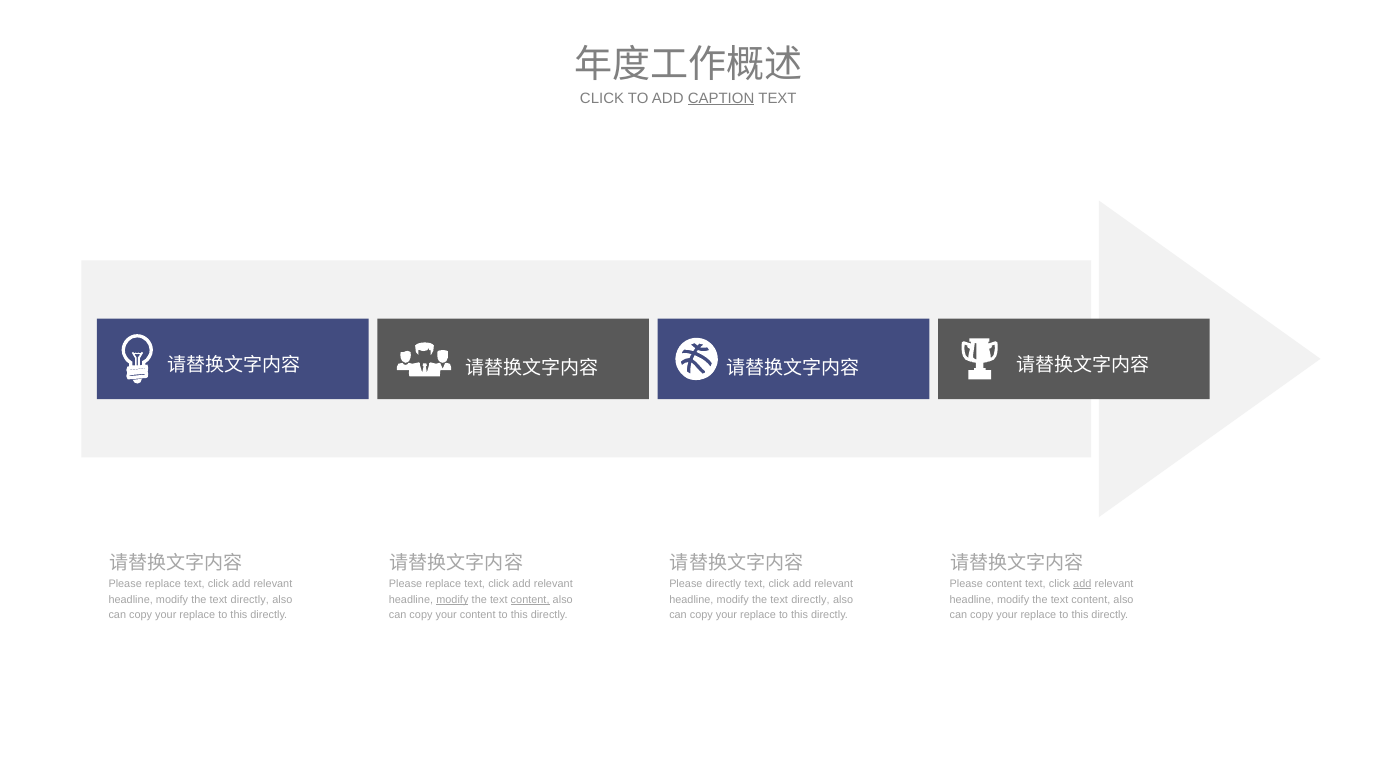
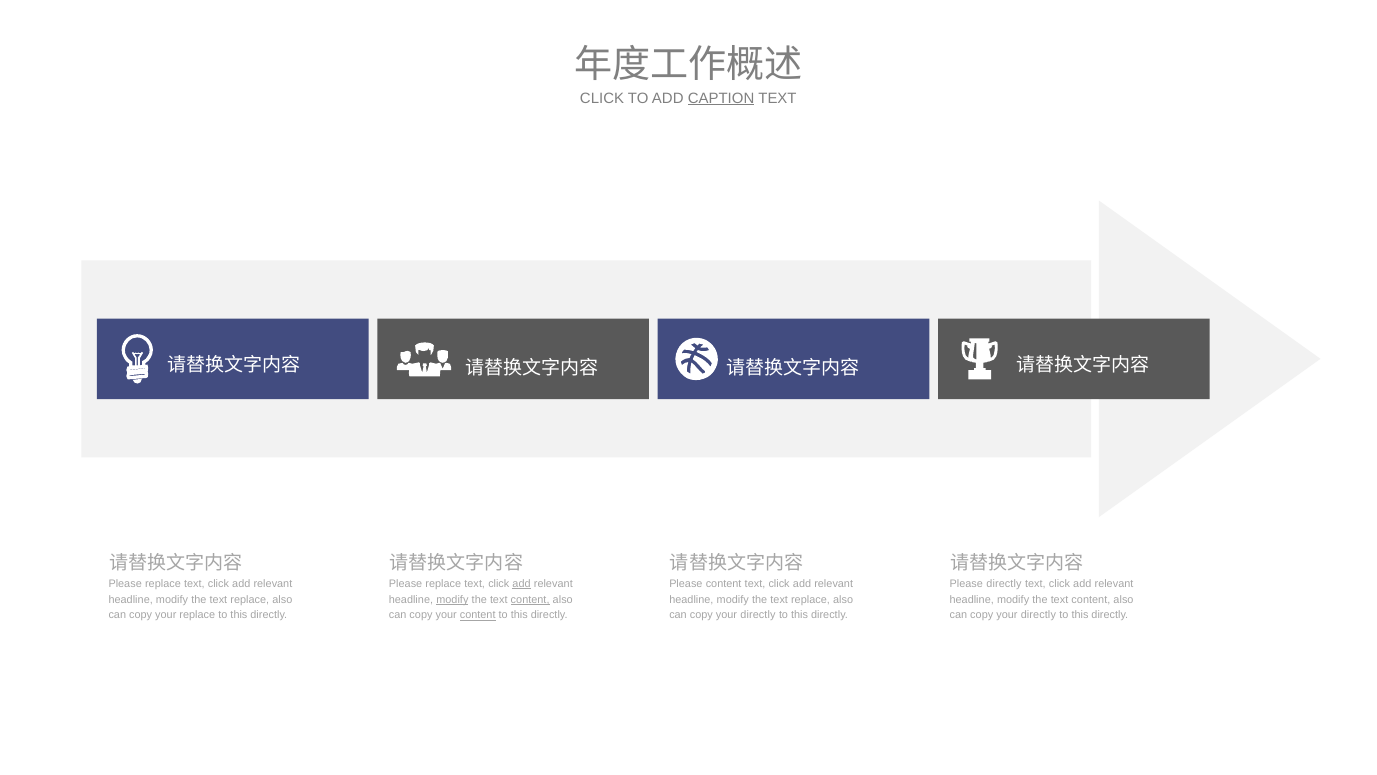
add at (522, 584) underline: none -> present
Please directly: directly -> content
Please content: content -> directly
add at (1082, 584) underline: present -> none
directly at (250, 599): directly -> replace
directly at (810, 599): directly -> replace
content at (478, 615) underline: none -> present
replace at (758, 615): replace -> directly
replace at (1038, 615): replace -> directly
